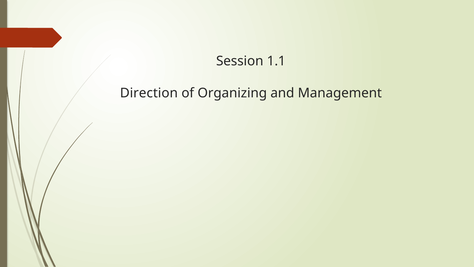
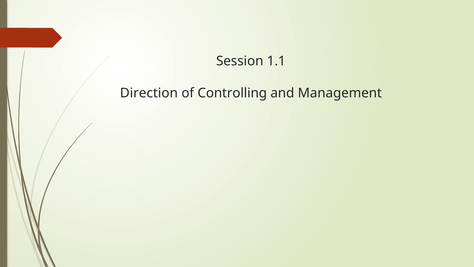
Organizing: Organizing -> Controlling
